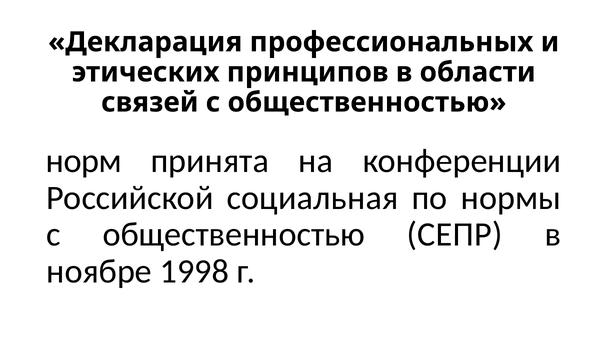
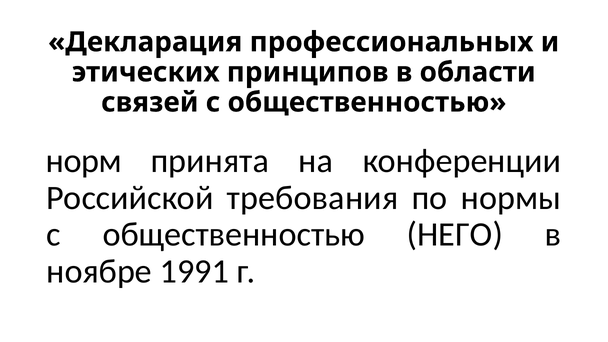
социальная: социальная -> требования
СЕПР: СЕПР -> НЕГО
1998: 1998 -> 1991
